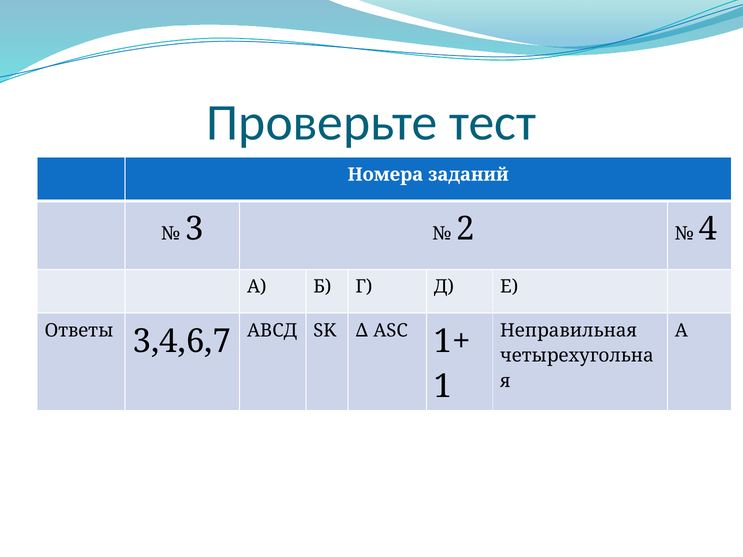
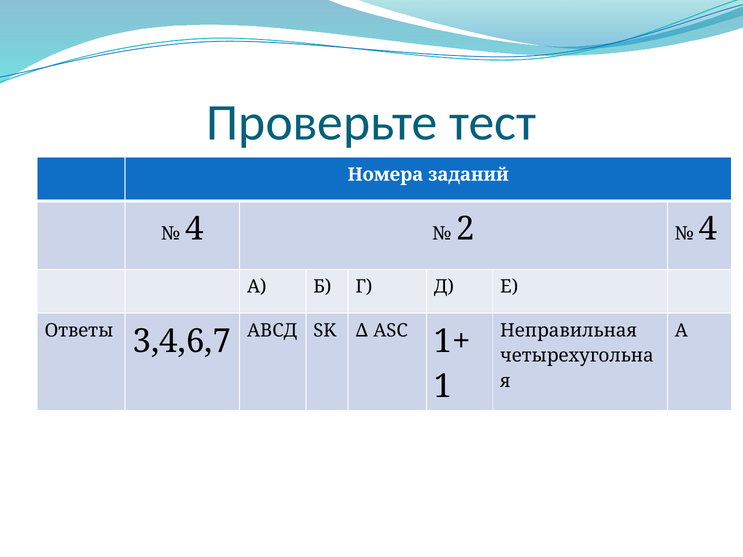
3 at (194, 229): 3 -> 4
